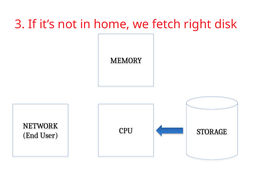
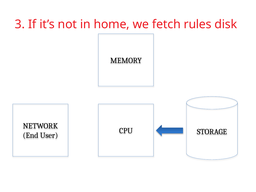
right: right -> rules
